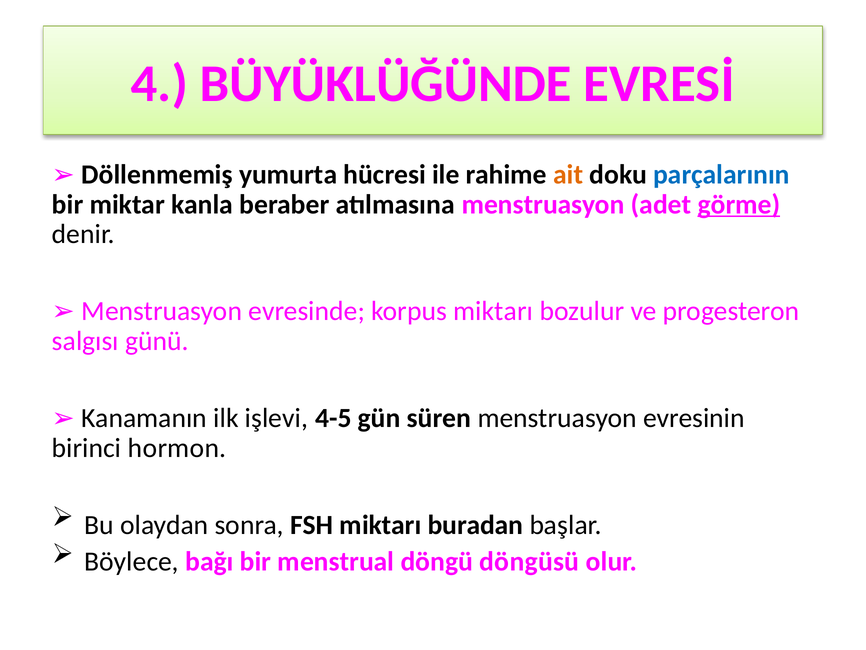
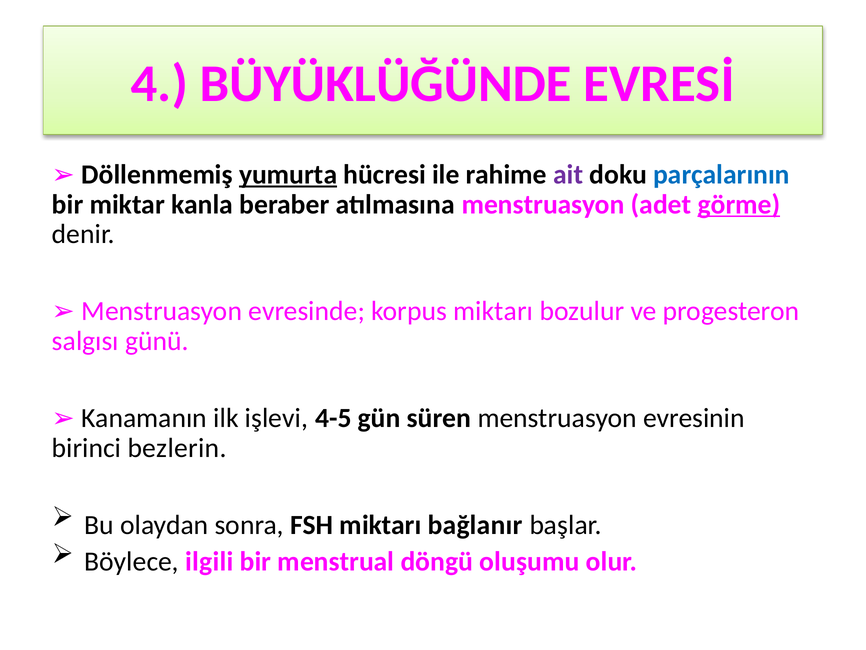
yumurta underline: none -> present
ait colour: orange -> purple
hormon: hormon -> bezlerin
buradan: buradan -> bağlanır
bağı: bağı -> ilgili
döngüsü: döngüsü -> oluşumu
